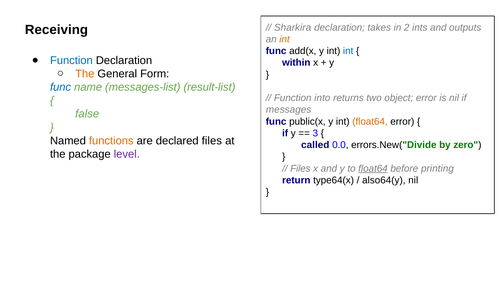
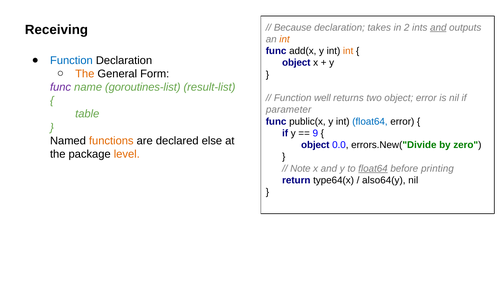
Sharkira: Sharkira -> Because
and at (438, 28) underline: none -> present
int at (348, 51) colour: blue -> orange
within at (296, 63): within -> object
func at (61, 87) colour: blue -> purple
messages-list: messages-list -> goroutines-list
into: into -> well
messages: messages -> parameter
false: false -> table
float64 at (370, 121) colour: orange -> blue
3: 3 -> 9
declared files: files -> else
called at (315, 145): called -> object
level colour: purple -> orange
Files at (300, 168): Files -> Note
